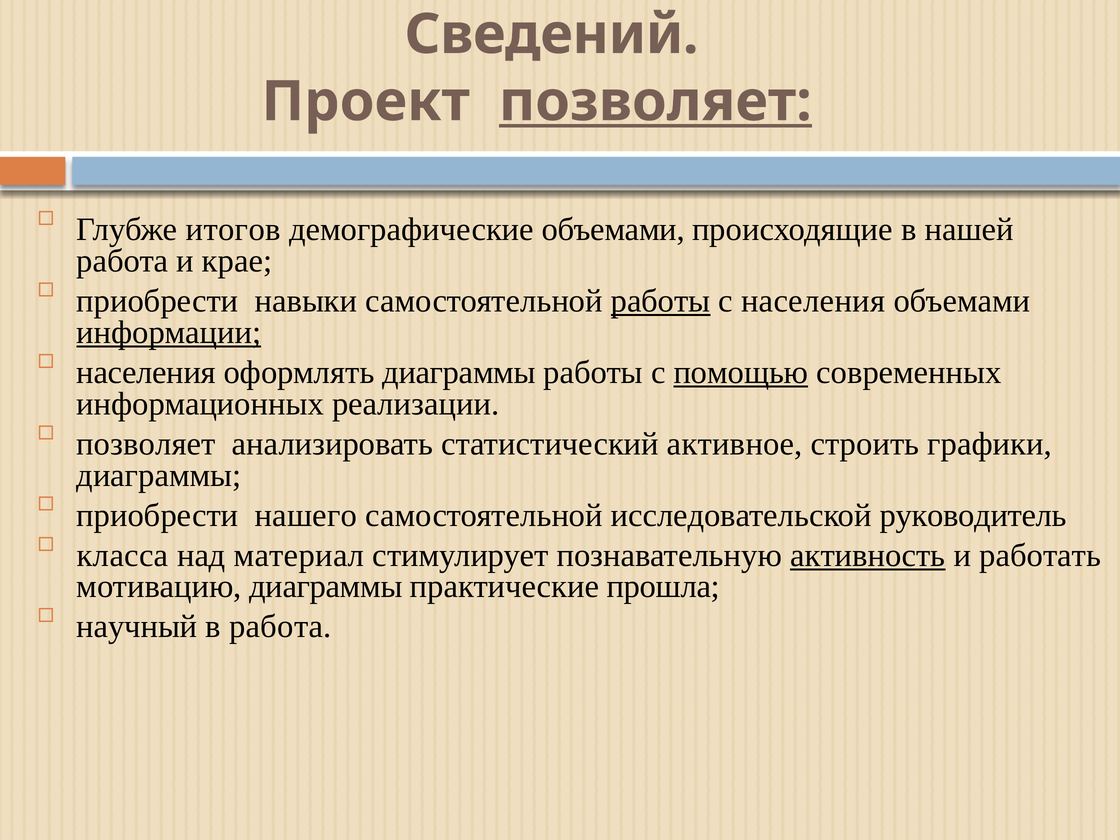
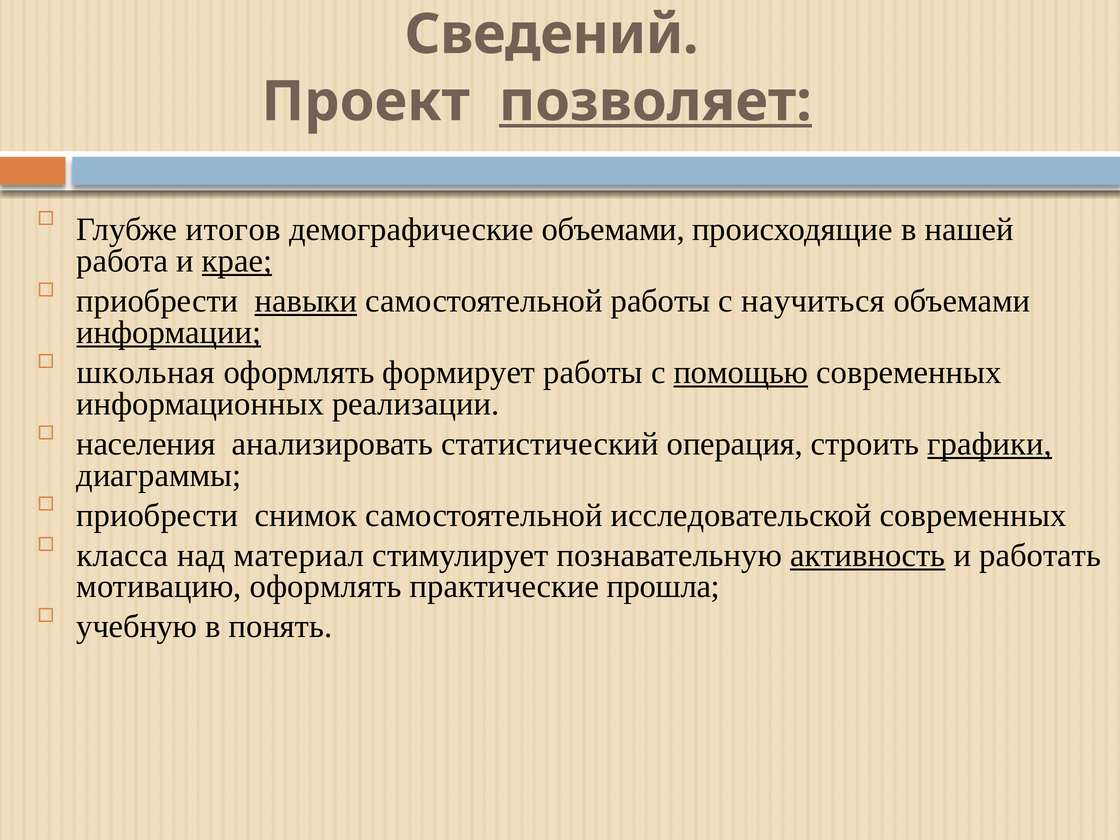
крае underline: none -> present
навыки underline: none -> present
работы at (661, 301) underline: present -> none
с населения: населения -> научиться
населения at (146, 372): населения -> школьная
оформлять диаграммы: диаграммы -> формирует
позволяет at (146, 444): позволяет -> населения
активное: активное -> операция
графики underline: none -> present
нашего: нашего -> снимок
исследовательской руководитель: руководитель -> современных
мотивацию диаграммы: диаграммы -> оформлять
научный: научный -> учебную
в работа: работа -> понять
